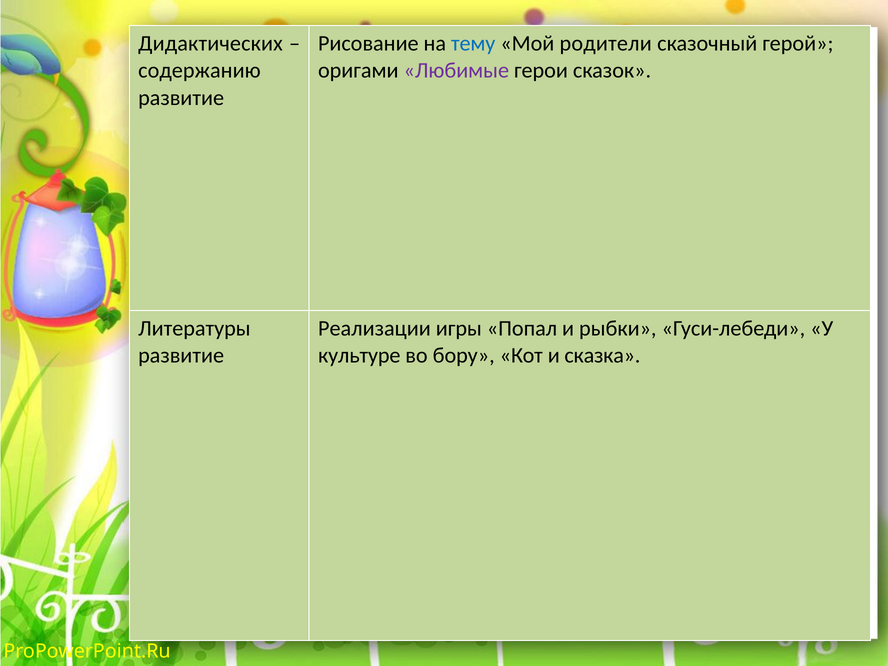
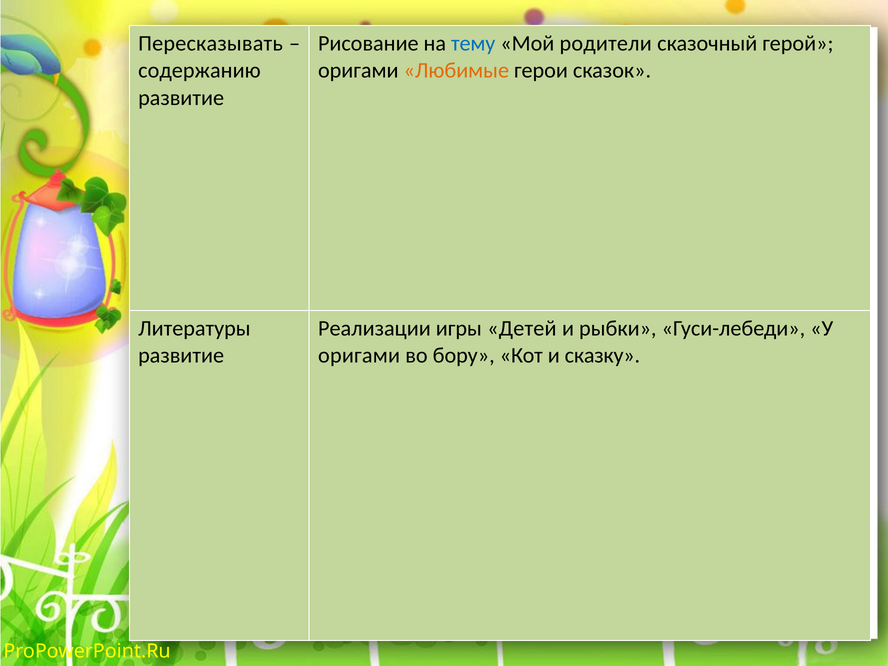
Дидактических: Дидактических -> Пересказывать
Любимые colour: purple -> orange
Попал: Попал -> Детей
культуре at (359, 356): культуре -> оригами
сказка: сказка -> сказку
